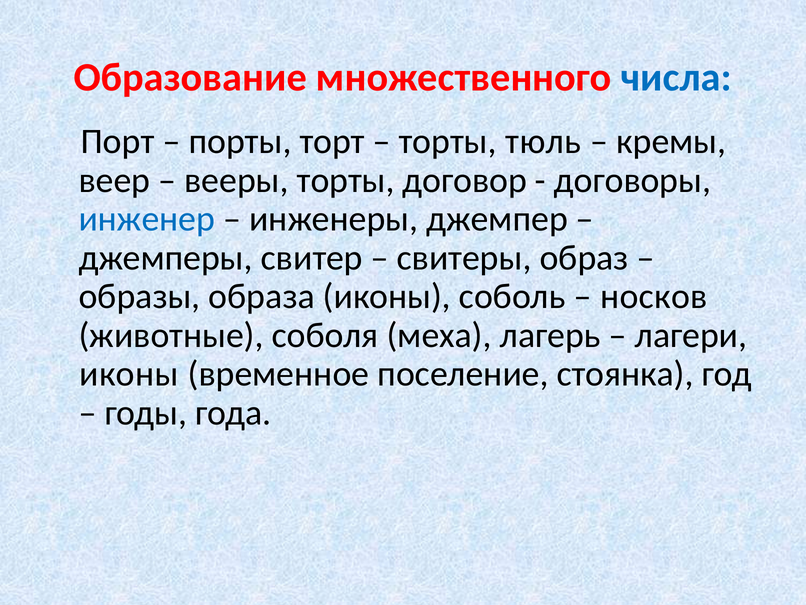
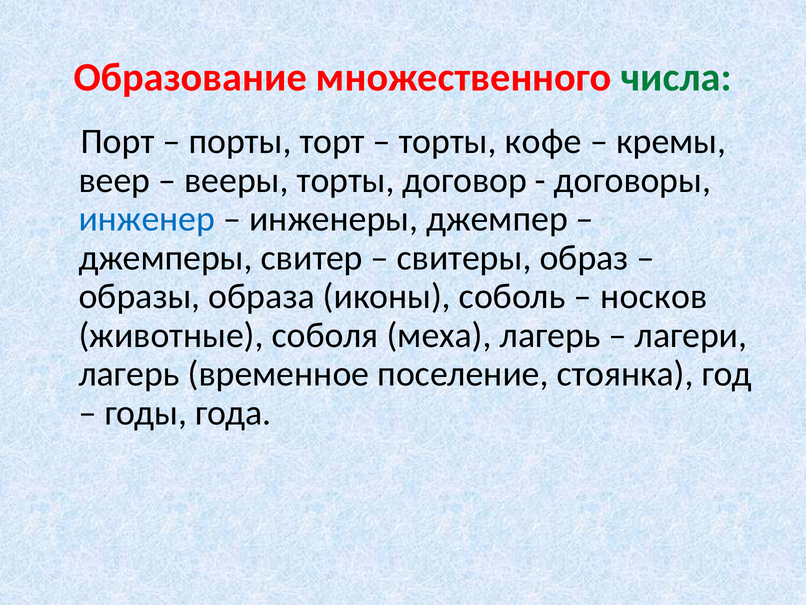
числа colour: blue -> green
тюль: тюль -> кофе
иконы at (129, 374): иконы -> лагерь
